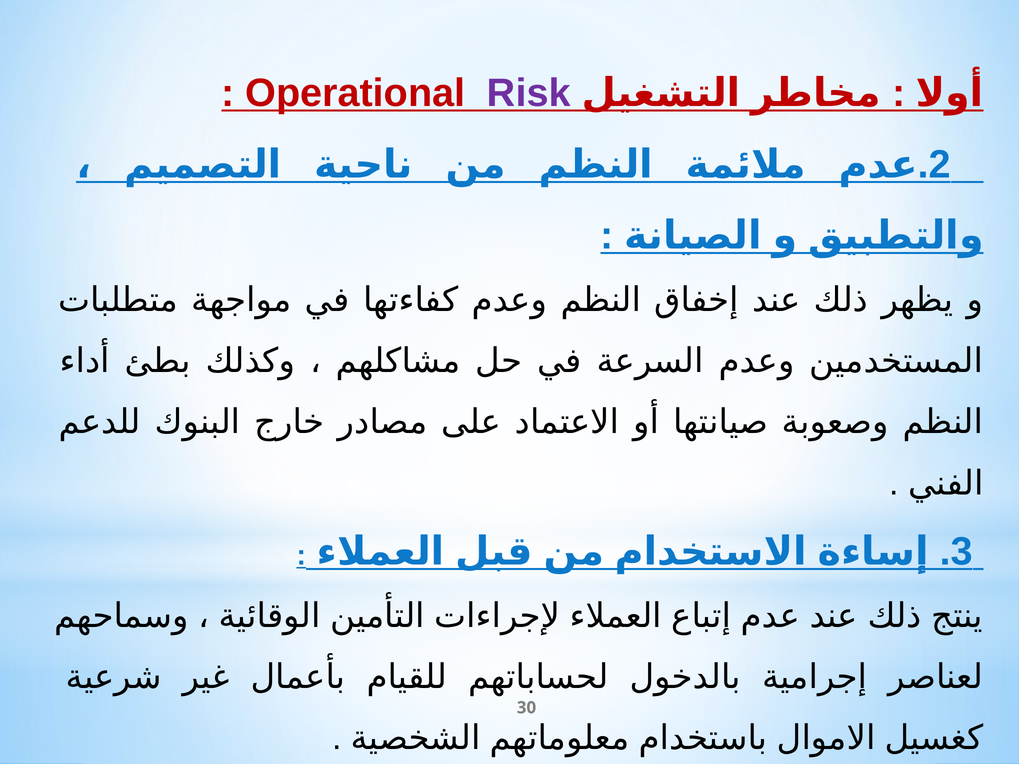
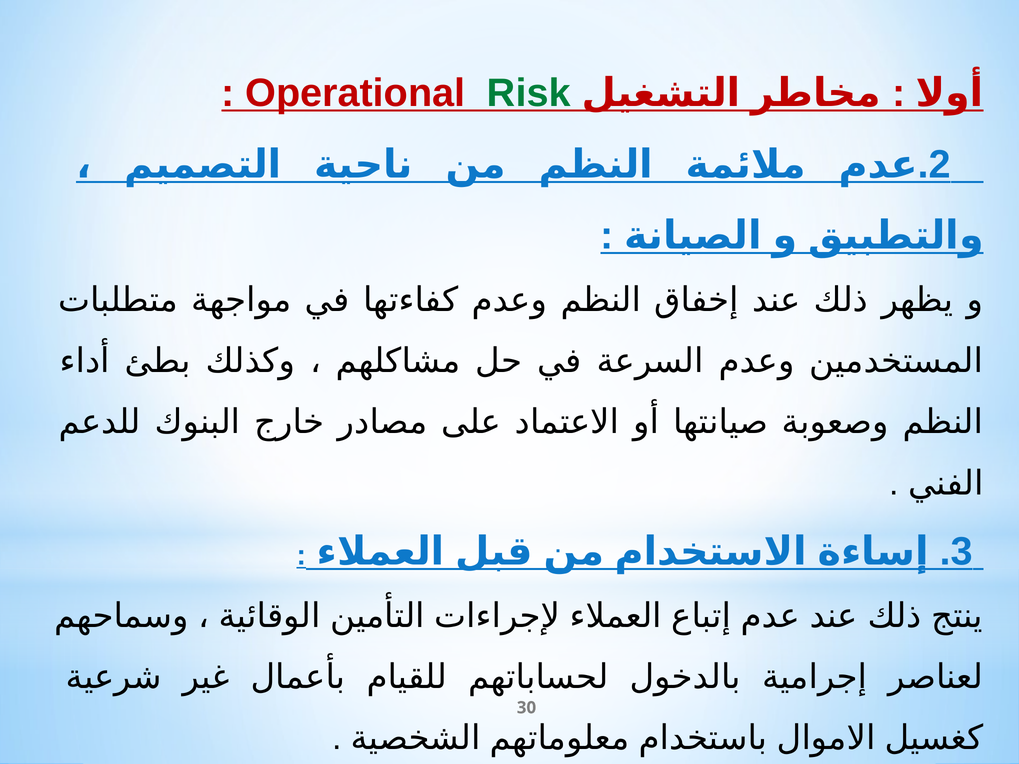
Risk colour: purple -> green
